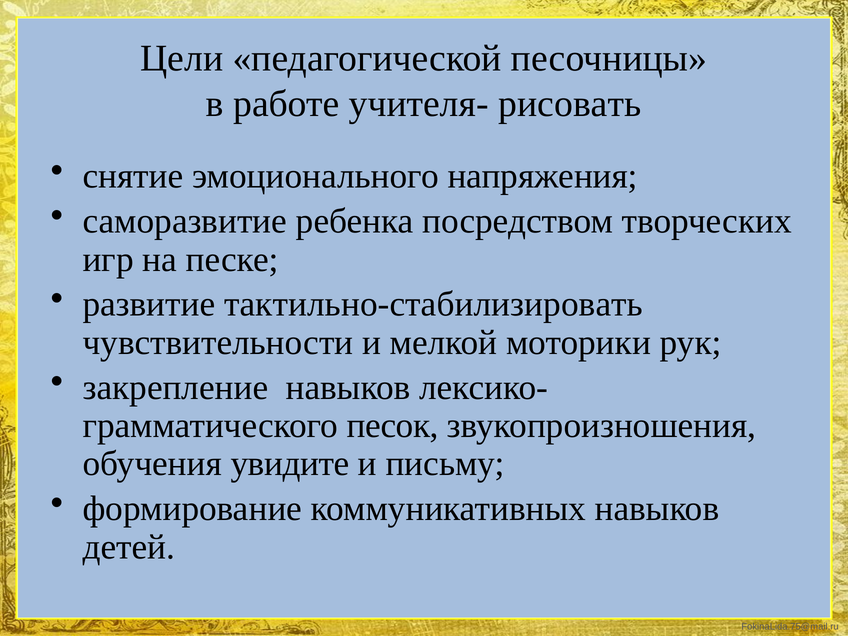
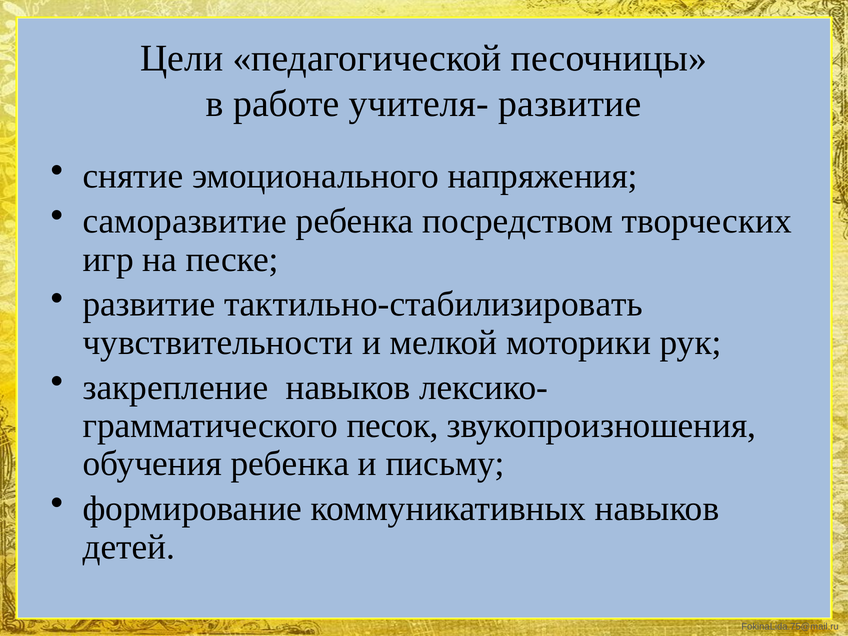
учителя- рисовать: рисовать -> развитие
обучения увидите: увидите -> ребенка
